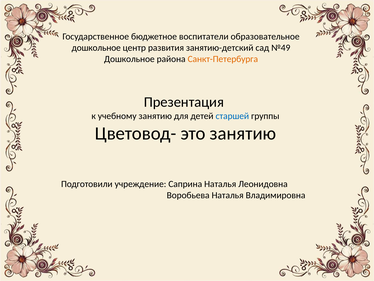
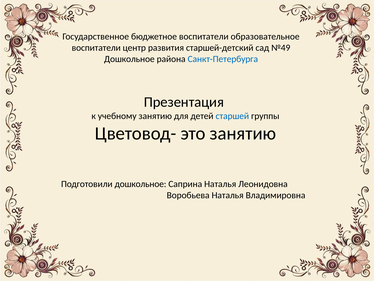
дошкольное at (96, 48): дошкольное -> воспитатели
занятию-детский: занятию-детский -> старшей-детский
Санкт-Петербурга colour: orange -> blue
Подготовили учреждение: учреждение -> дошкольное
